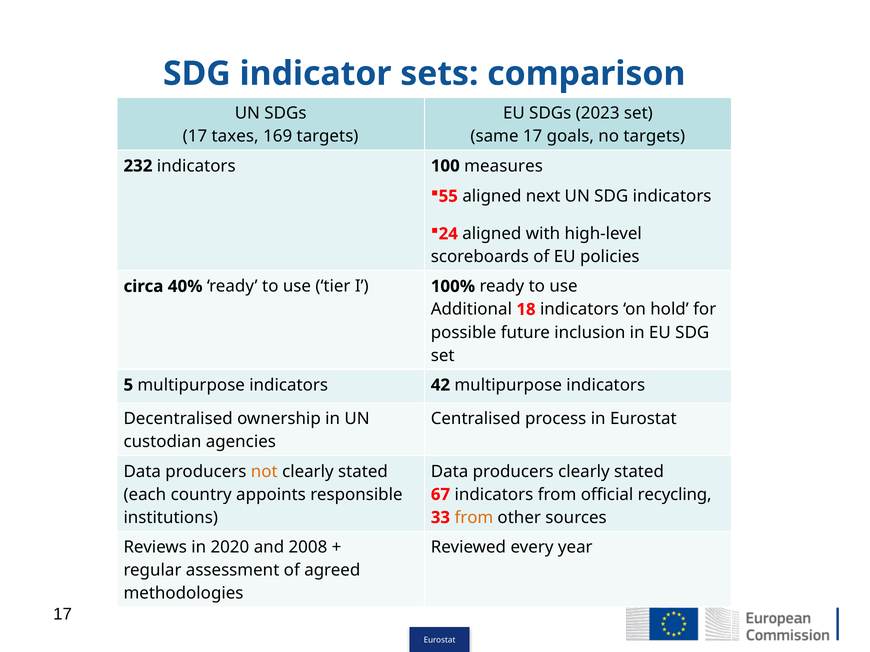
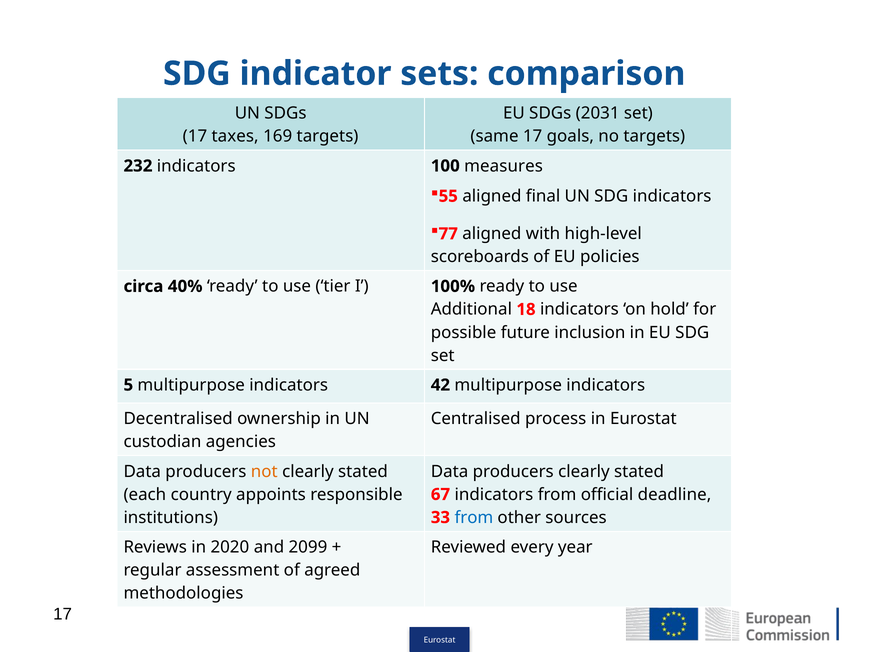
2023: 2023 -> 2031
next: next -> final
24: 24 -> 77
recycling: recycling -> deadline
from at (474, 518) colour: orange -> blue
2008: 2008 -> 2099
